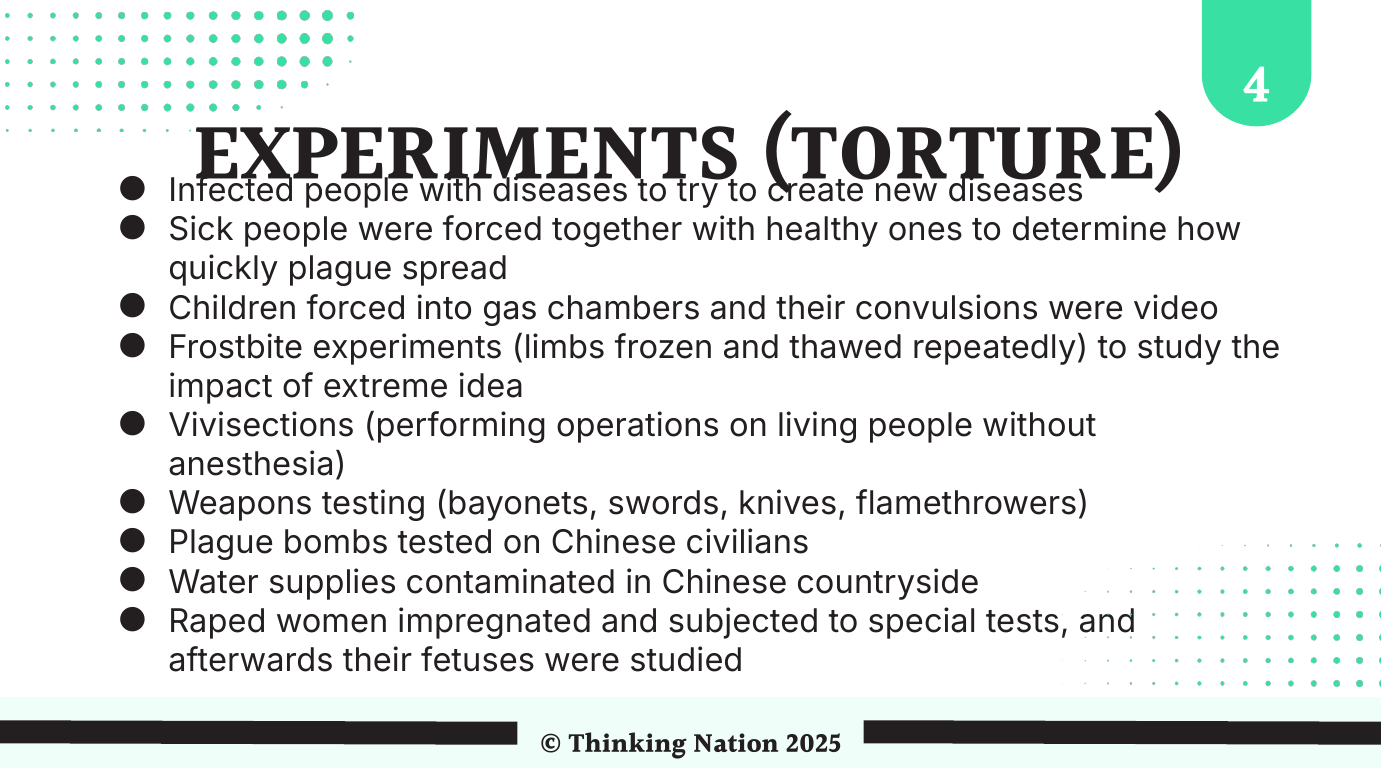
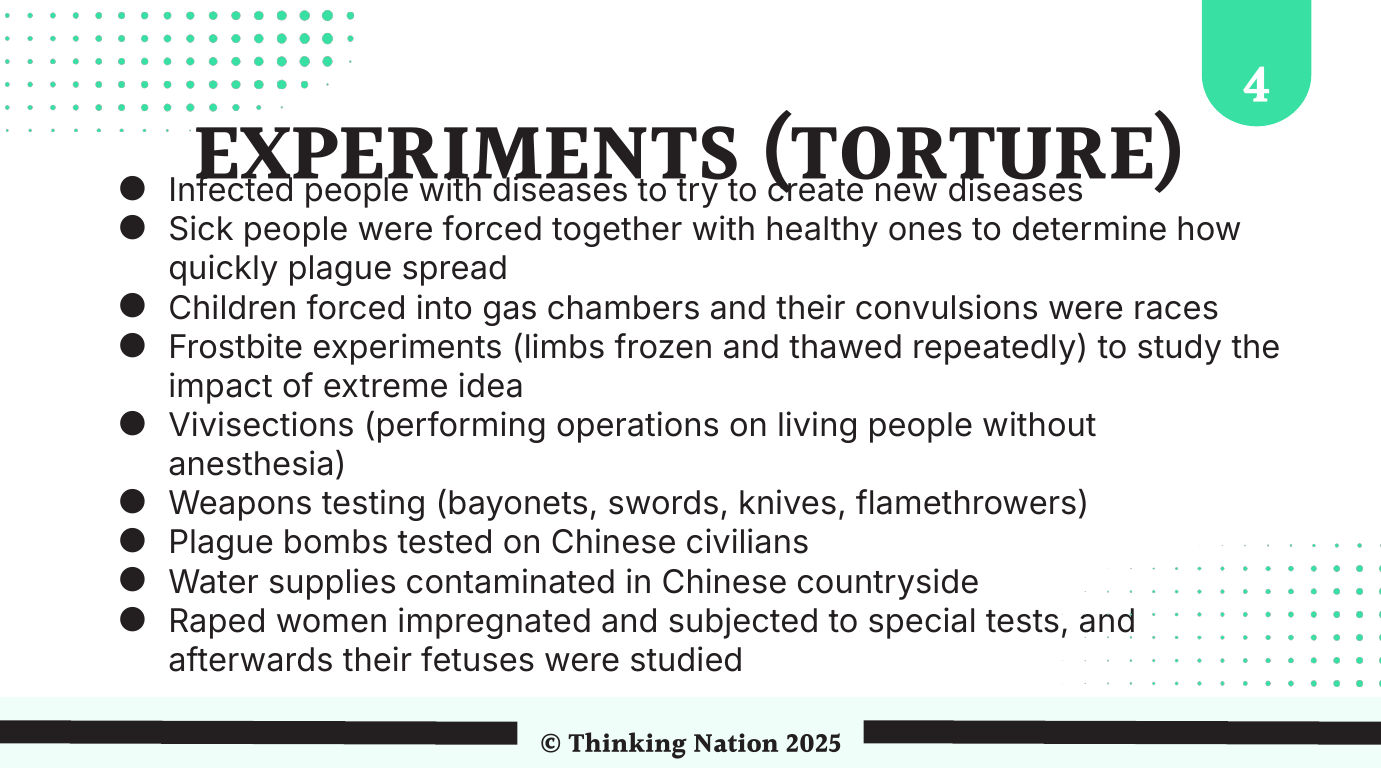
video: video -> races
